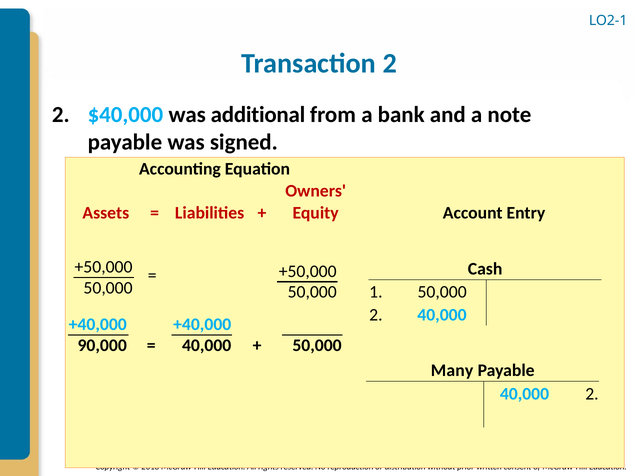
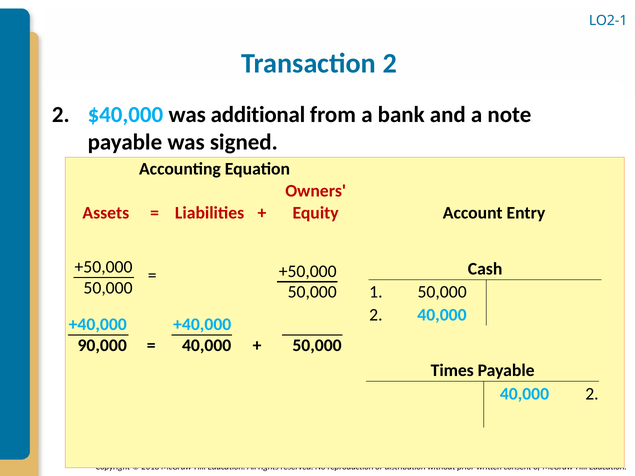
Many: Many -> Times
